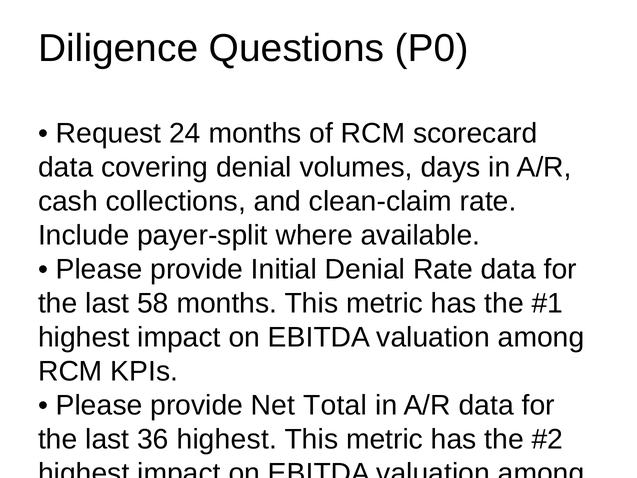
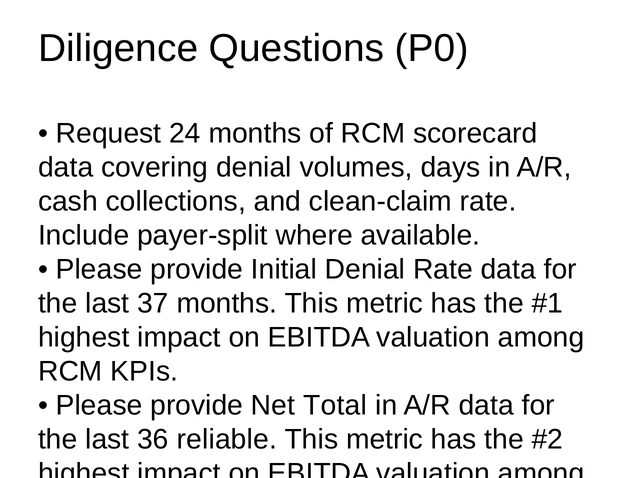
58: 58 -> 37
36 highest: highest -> reliable
